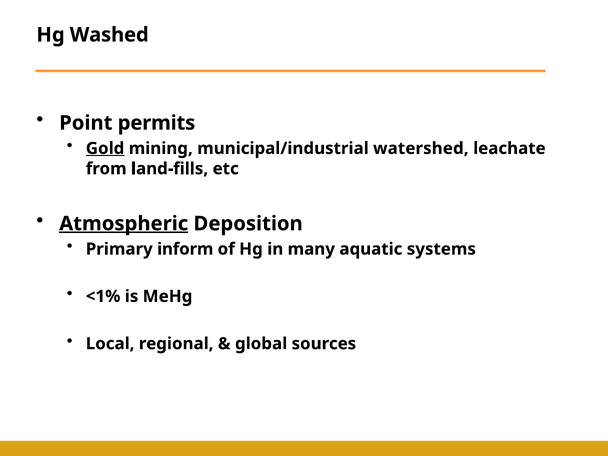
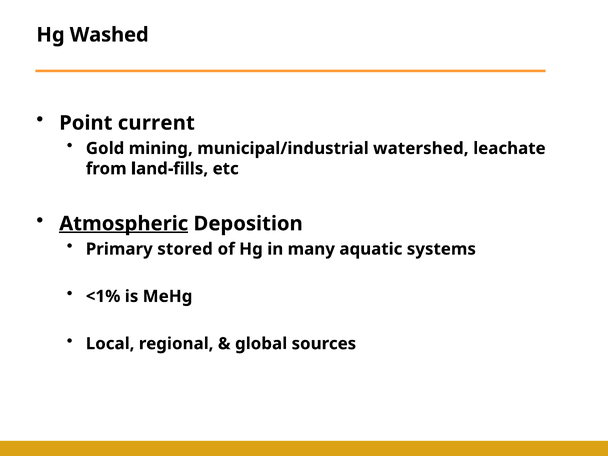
permits: permits -> current
Gold underline: present -> none
inform: inform -> stored
